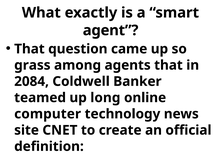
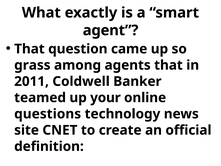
2084: 2084 -> 2011
long: long -> your
computer: computer -> questions
